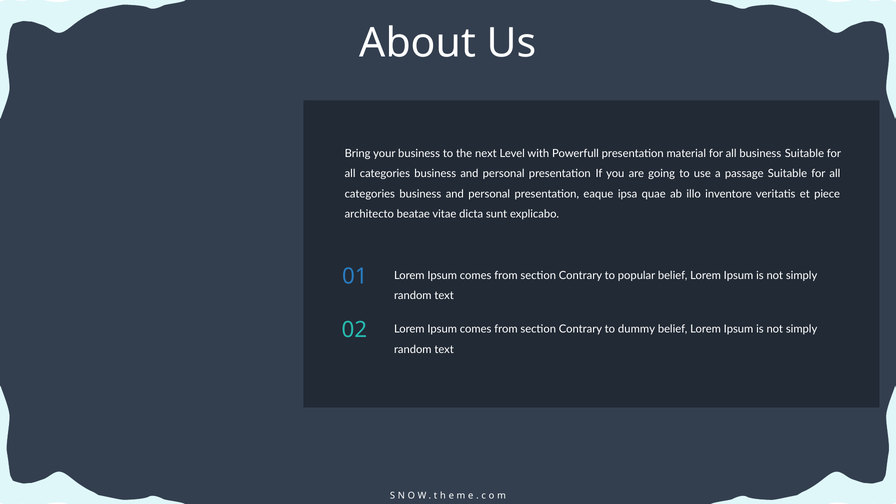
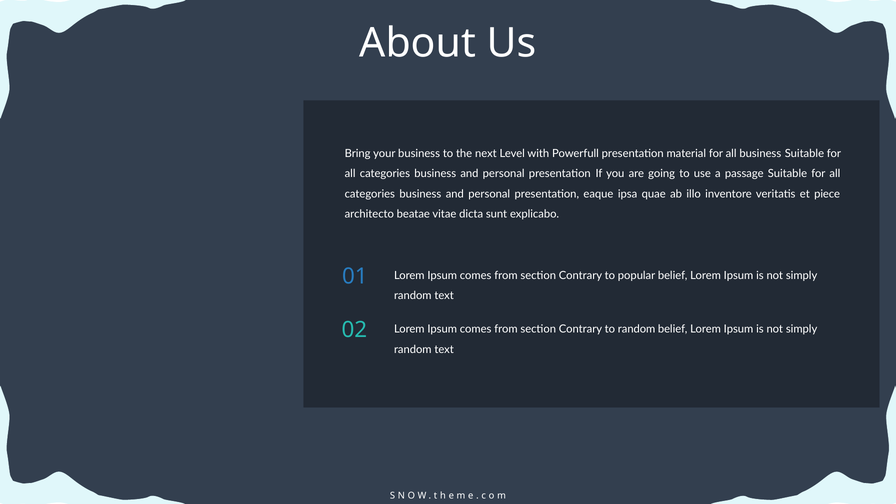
to dummy: dummy -> random
